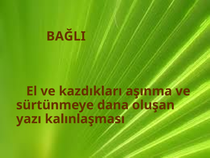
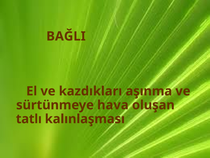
dana: dana -> hava
yazı: yazı -> tatlı
